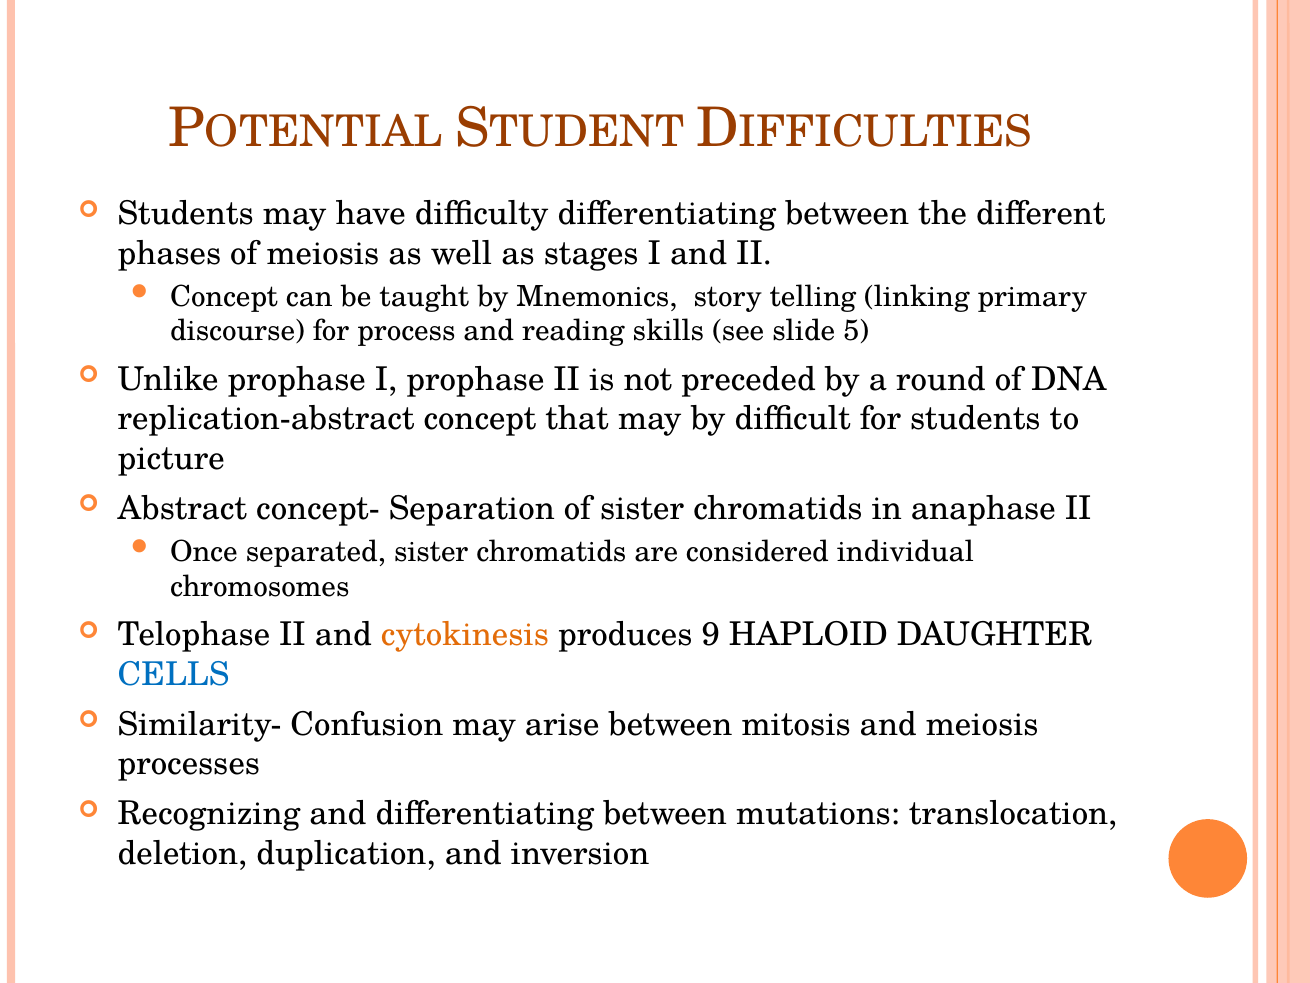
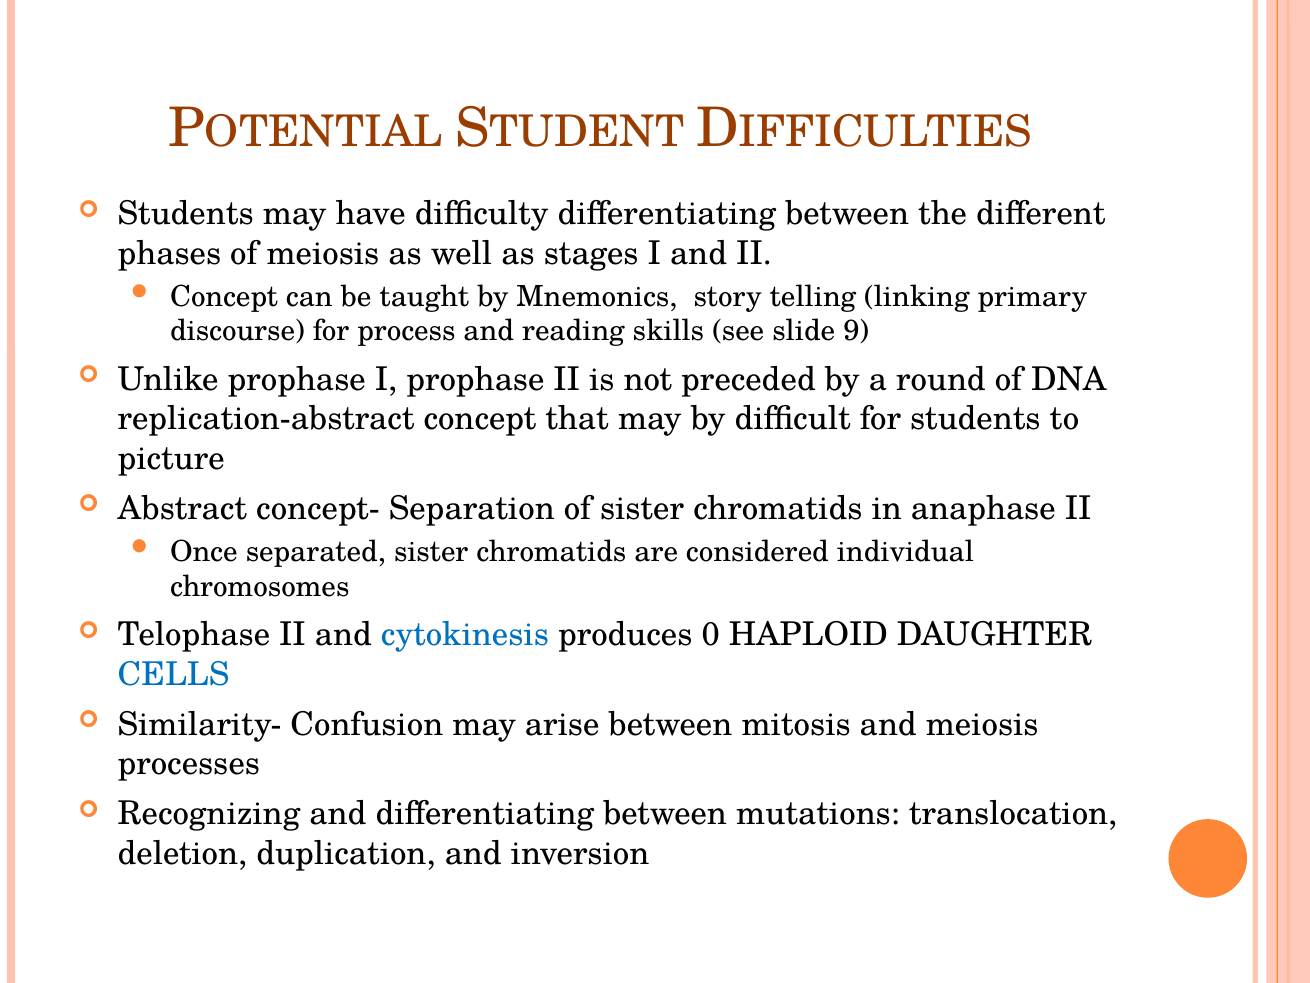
5: 5 -> 9
cytokinesis colour: orange -> blue
9: 9 -> 0
